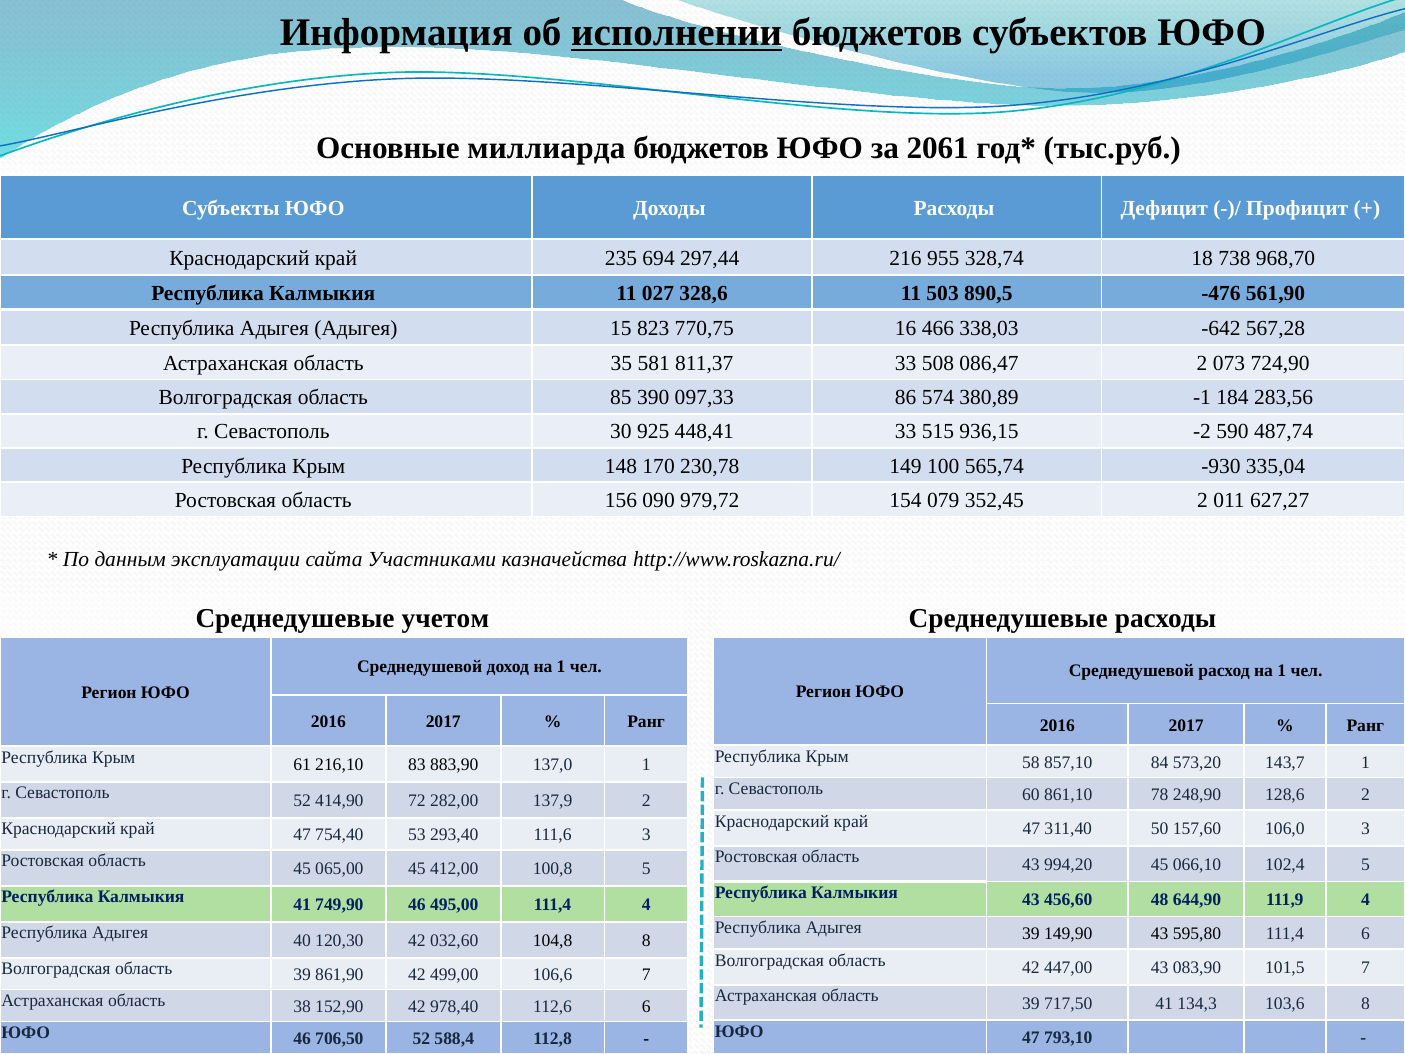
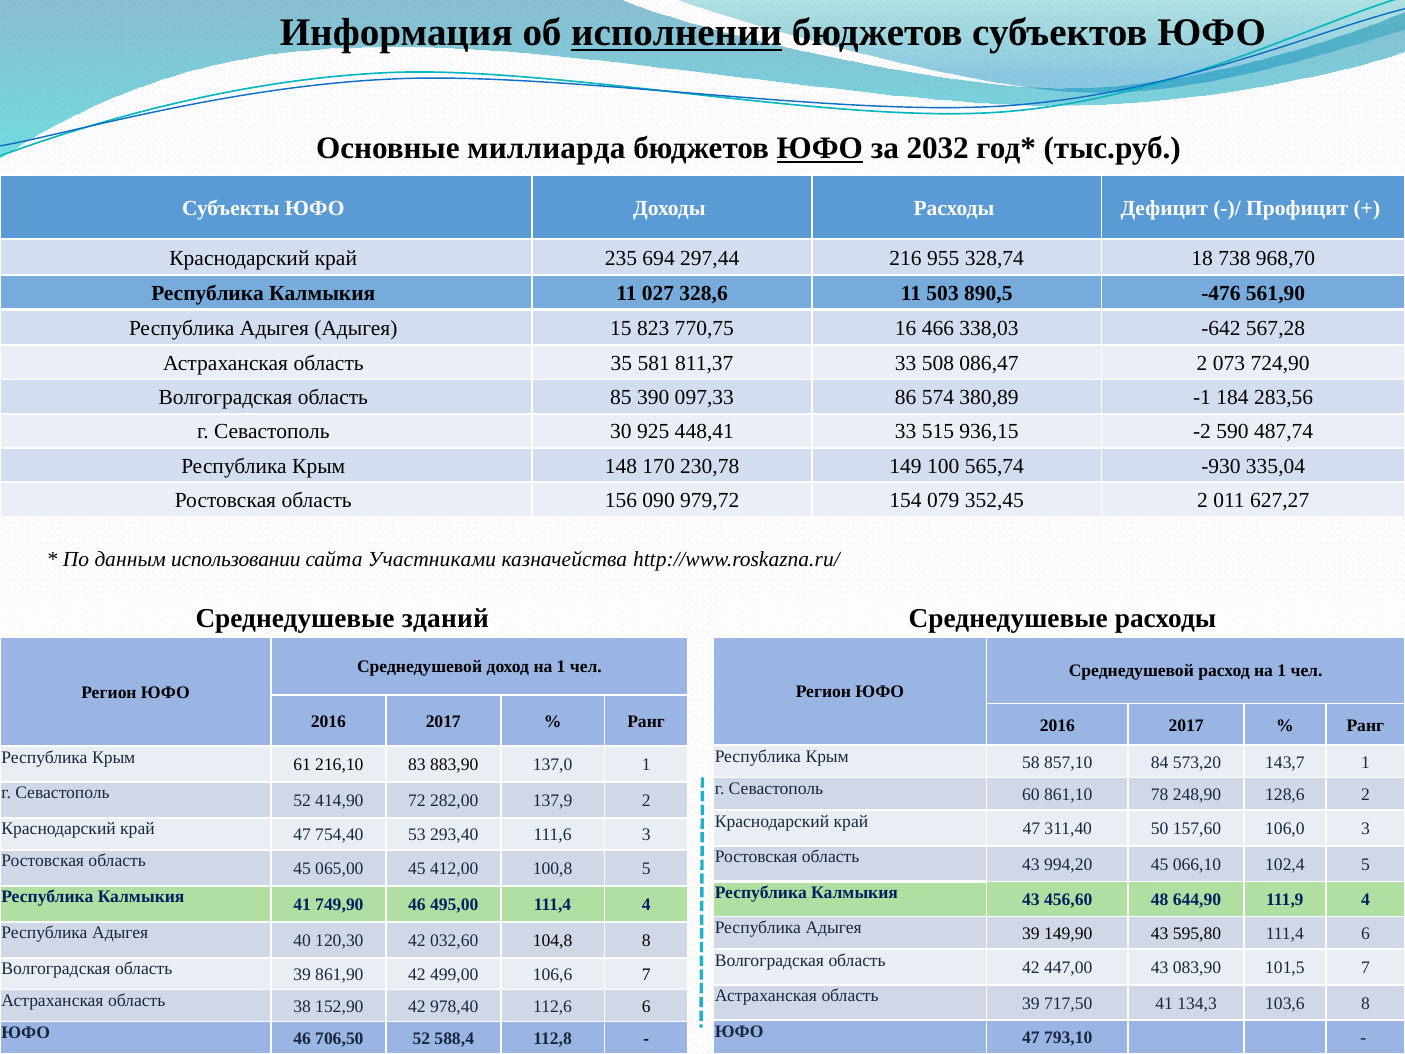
ЮФО at (820, 149) underline: none -> present
2061: 2061 -> 2032
эксплуатации: эксплуатации -> использовании
учетом: учетом -> зданий
